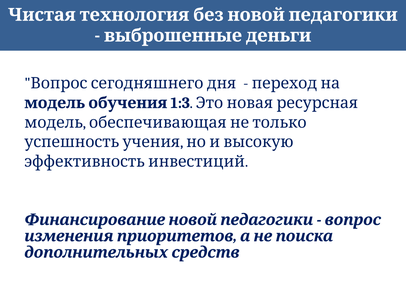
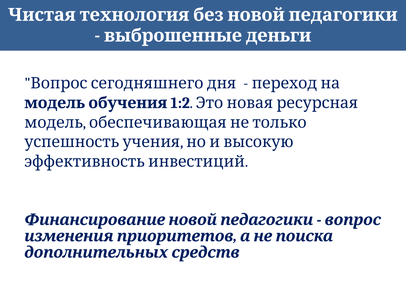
1:3: 1:3 -> 1:2
